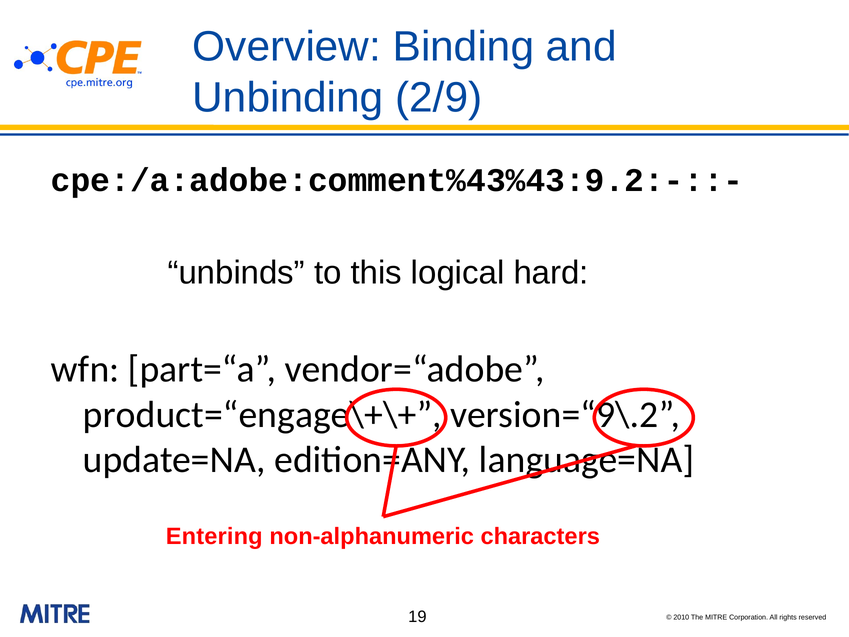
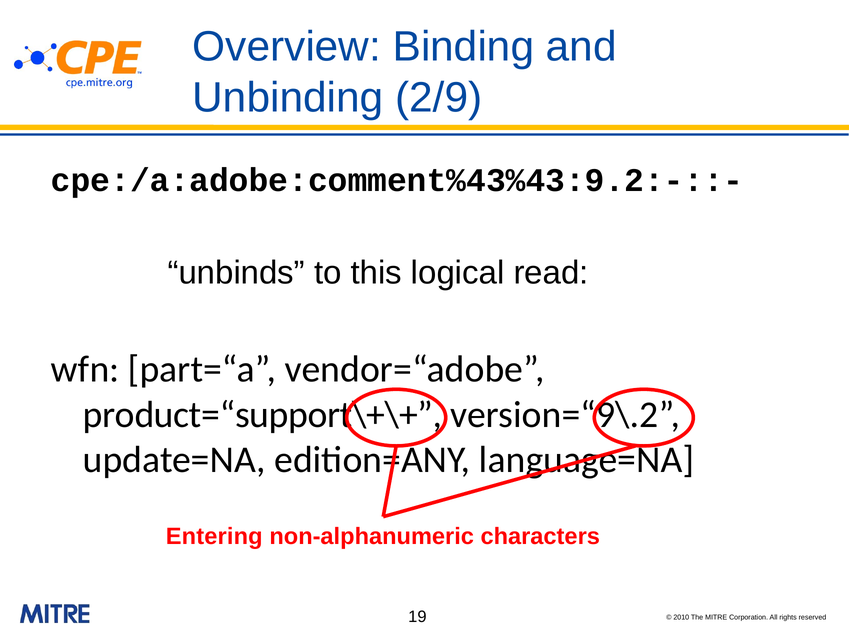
hard: hard -> read
product=“engage\+\+: product=“engage\+\+ -> product=“support\+\+
